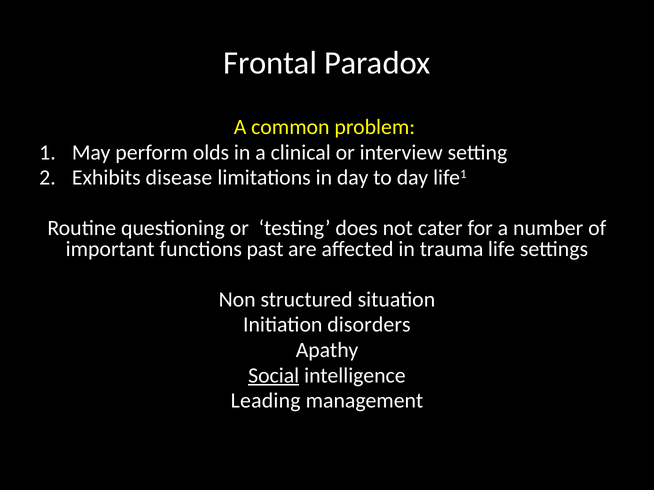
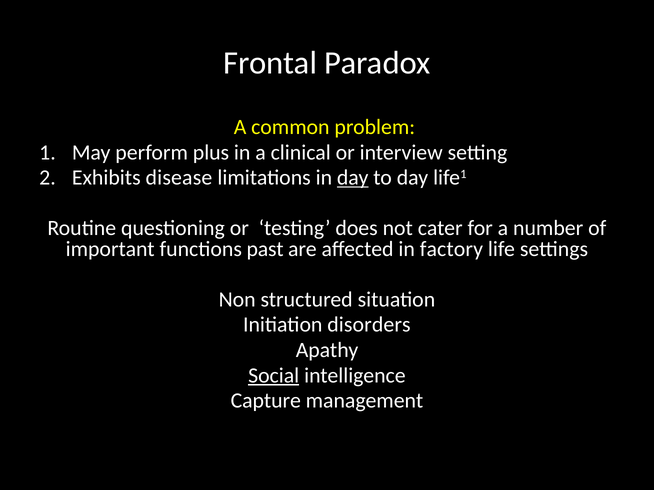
olds: olds -> plus
day at (353, 178) underline: none -> present
trauma: trauma -> factory
Leading: Leading -> Capture
